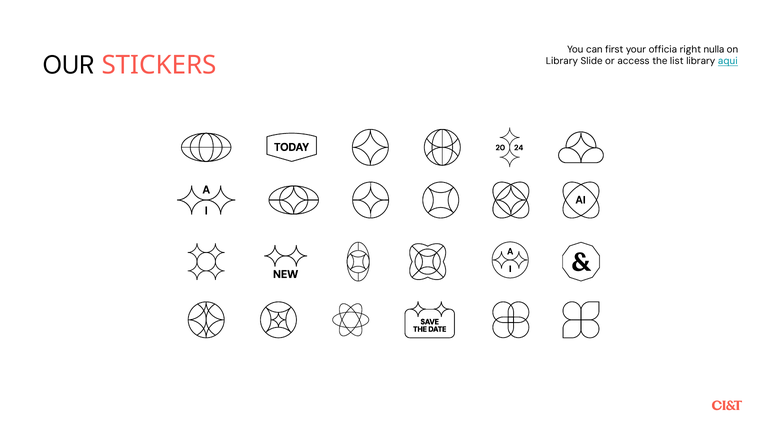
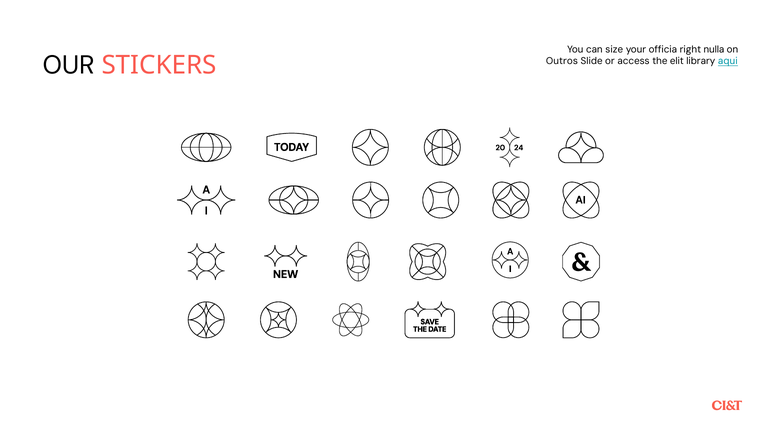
first: first -> size
Library at (562, 61): Library -> Outros
list: list -> elit
